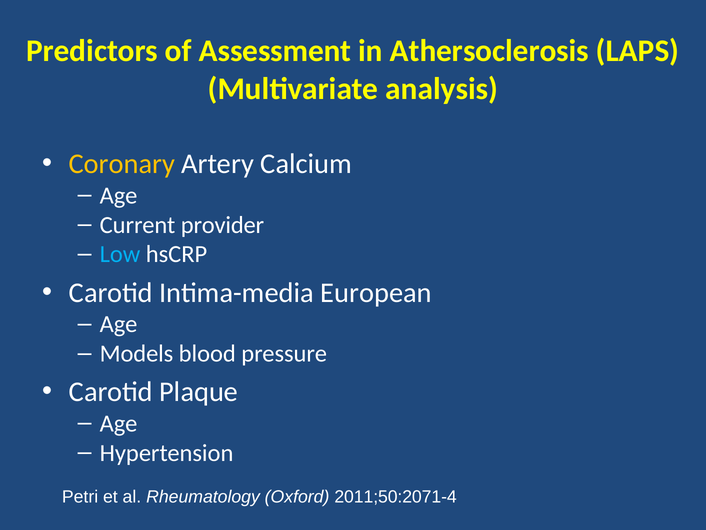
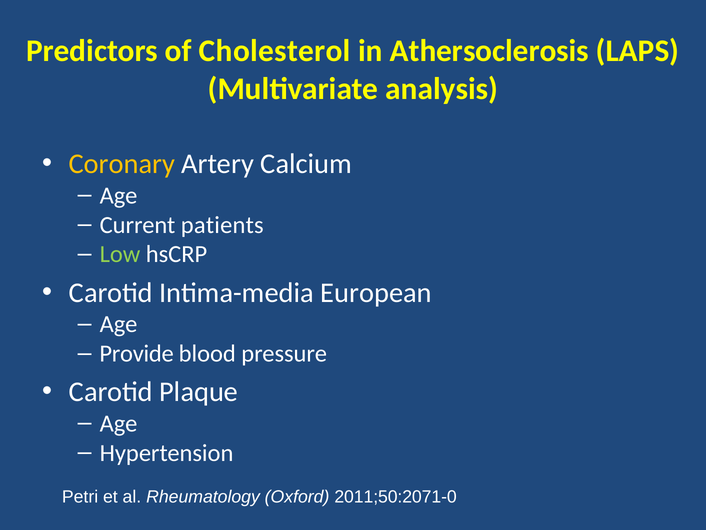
Assessment: Assessment -> Cholesterol
provider: provider -> patients
Low colour: light blue -> light green
Models: Models -> Provide
2011;50:2071-4: 2011;50:2071-4 -> 2011;50:2071-0
